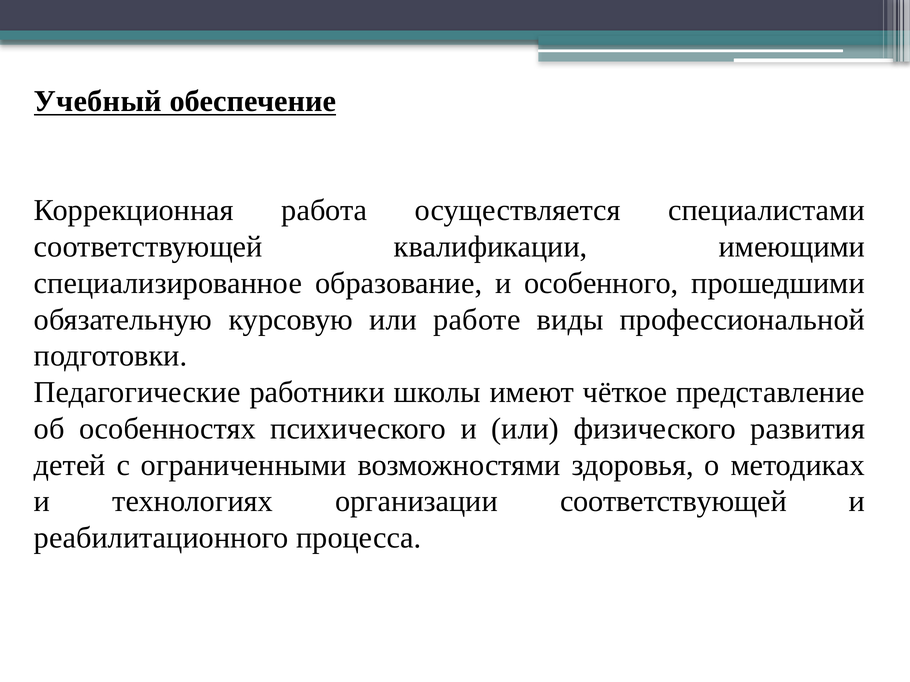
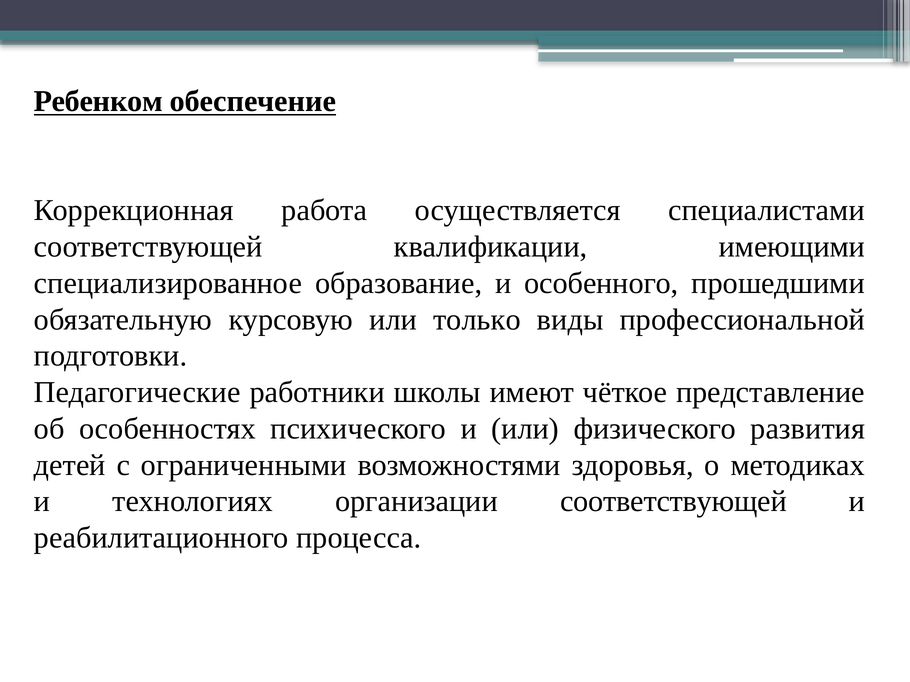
Учебный: Учебный -> Ребенком
работе: работе -> только
